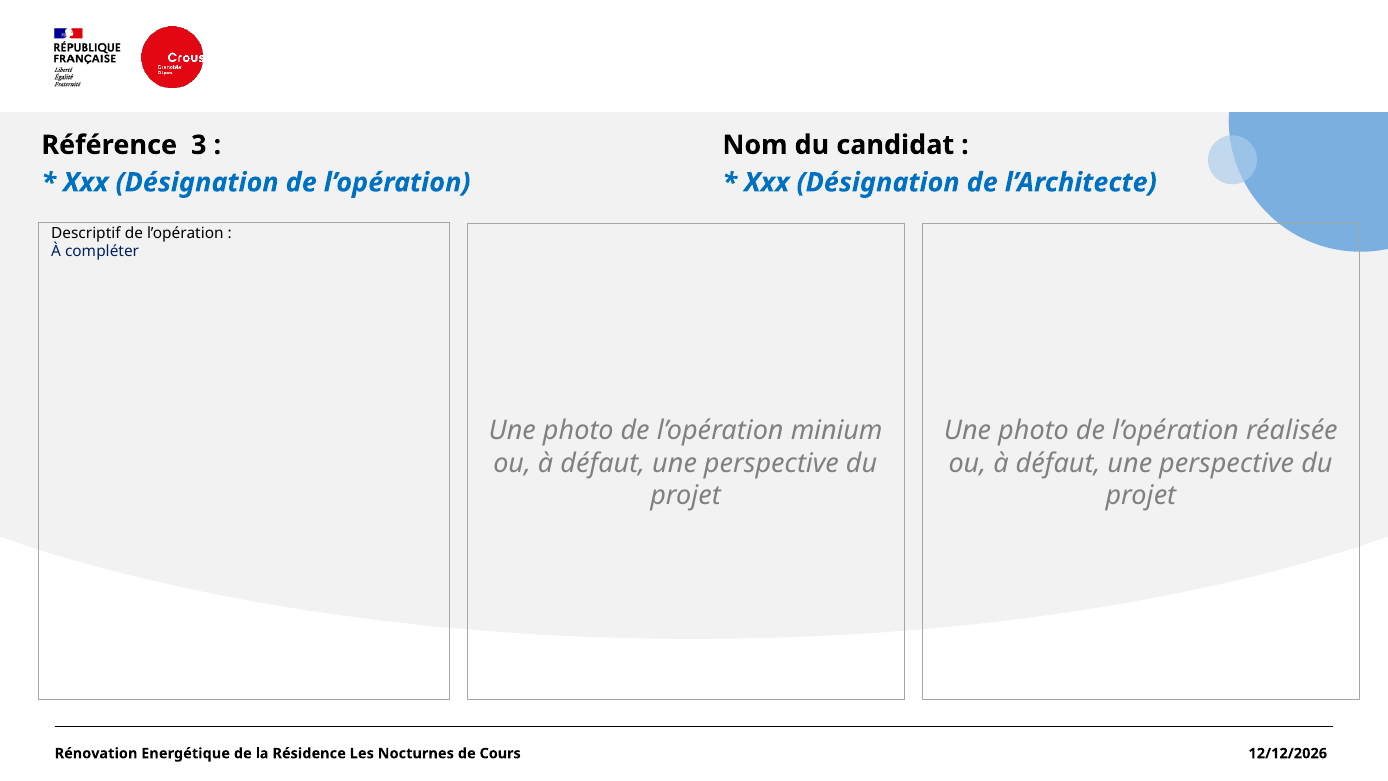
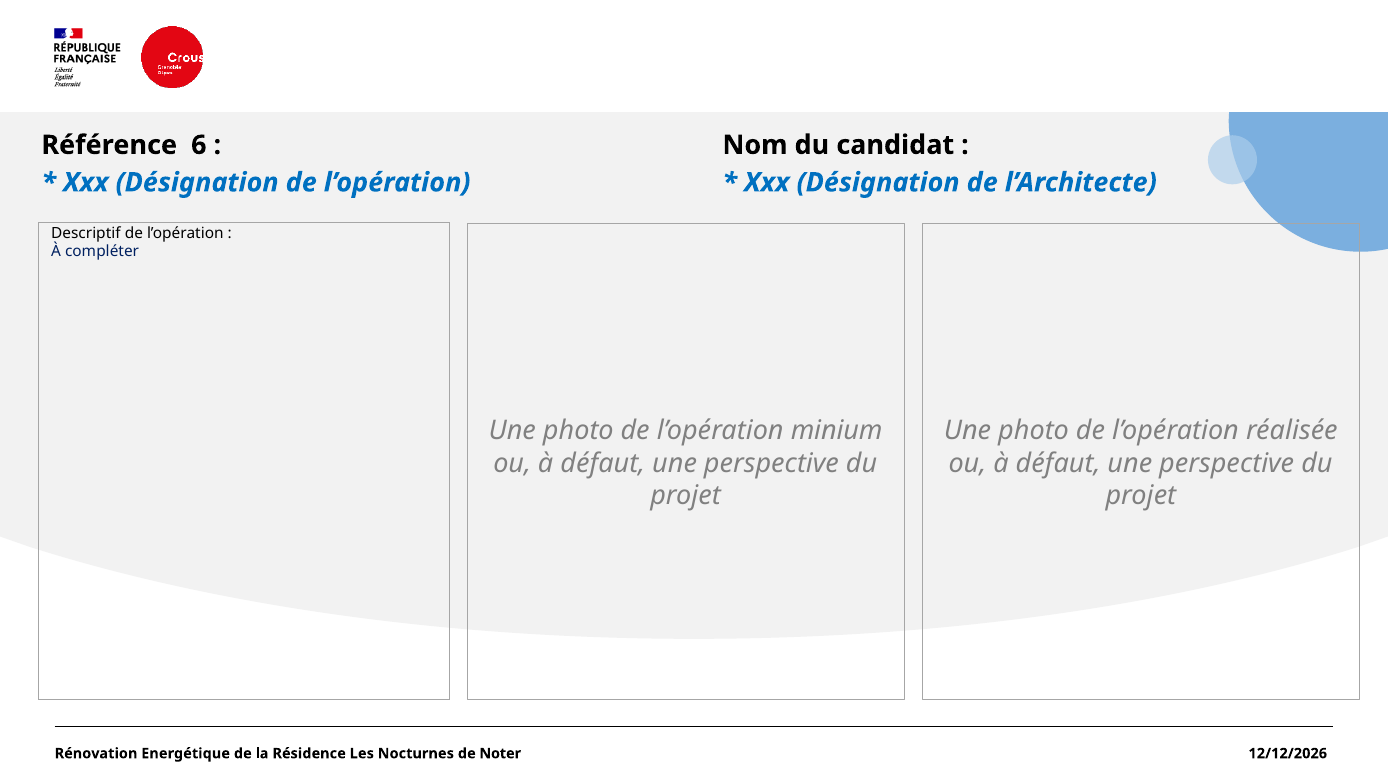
3: 3 -> 6
Cours: Cours -> Noter
